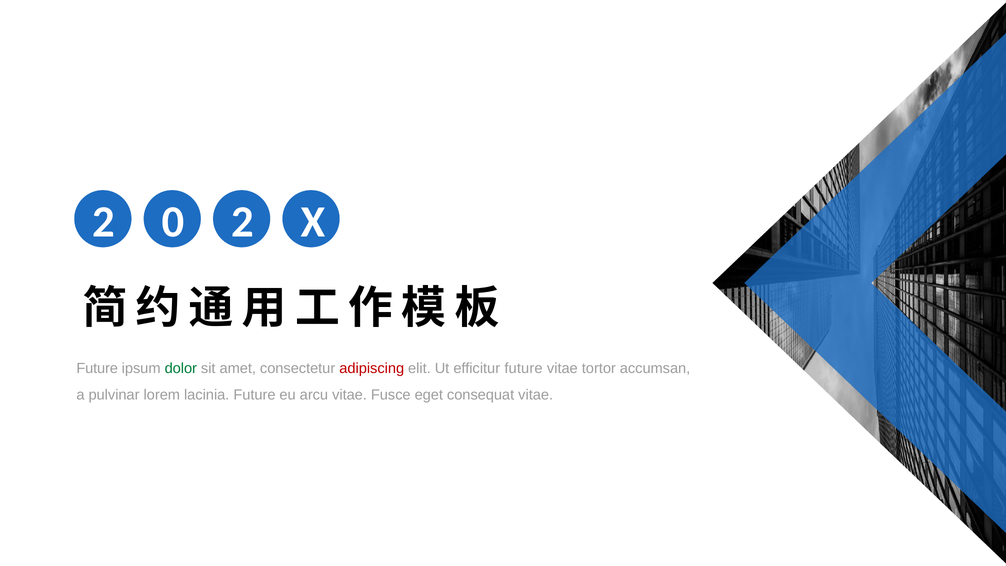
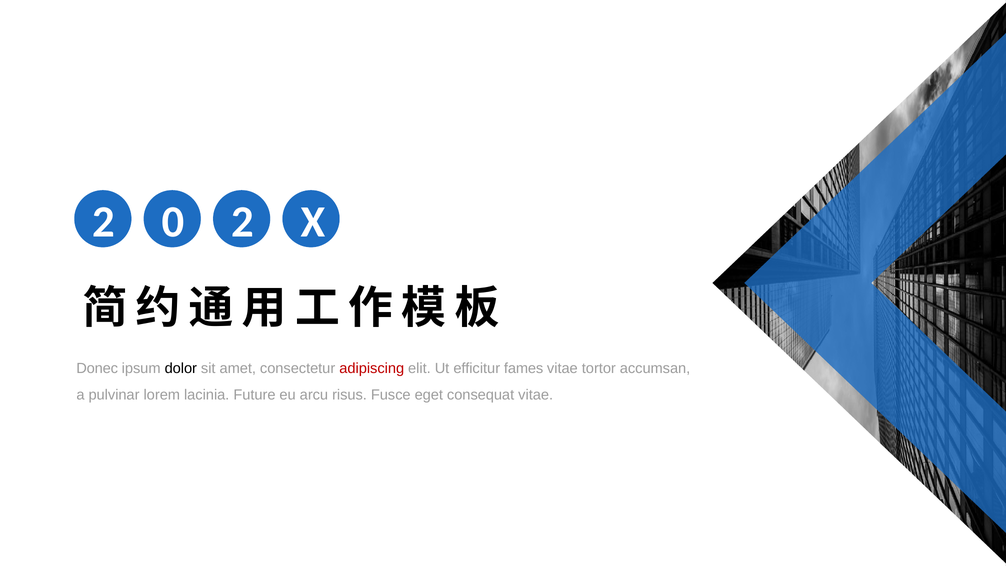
Future at (97, 368): Future -> Donec
dolor colour: green -> black
efficitur future: future -> fames
arcu vitae: vitae -> risus
